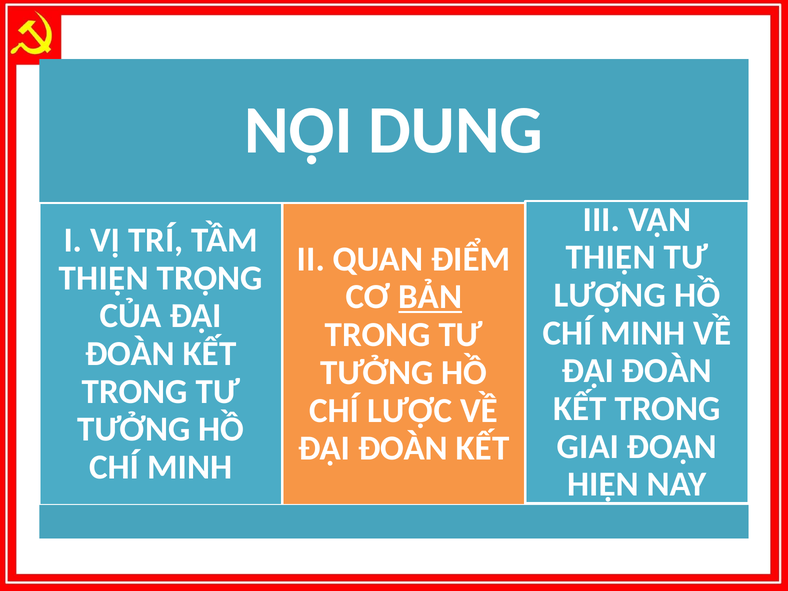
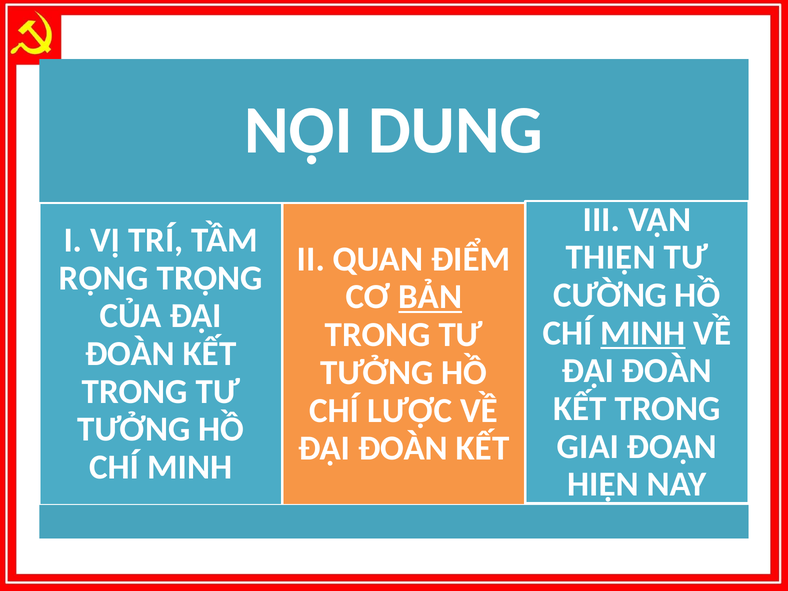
THIỆN at (104, 278): THIỆN -> RỘNG
LƯỢNG: LƯỢNG -> CƯỜNG
MINH at (643, 333) underline: none -> present
